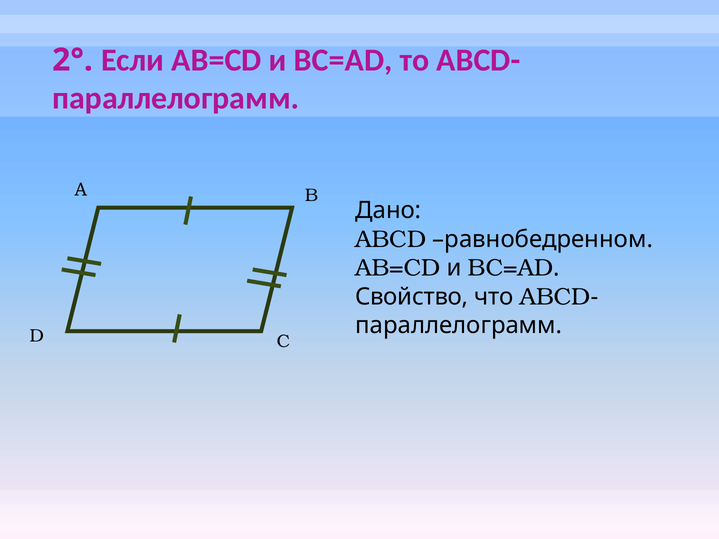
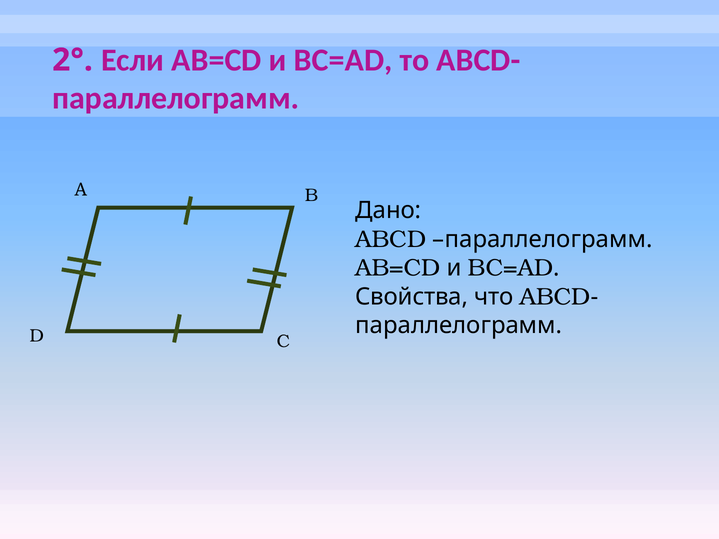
ABCD равнобедренном: равнобедренном -> параллелограмм
Свойство: Свойство -> Свойства
